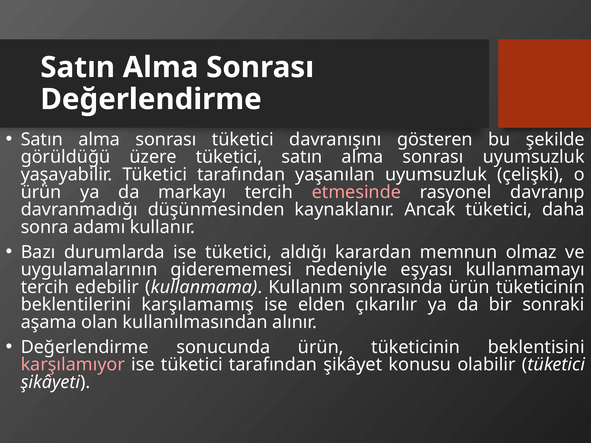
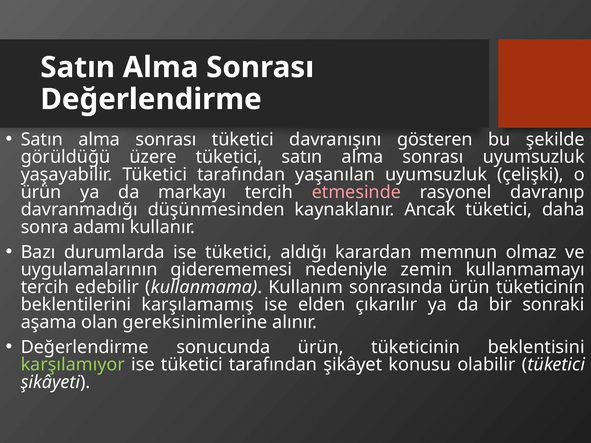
eşyası: eşyası -> zemin
kullanılmasından: kullanılmasından -> gereksinimlerine
karşılamıyor colour: pink -> light green
